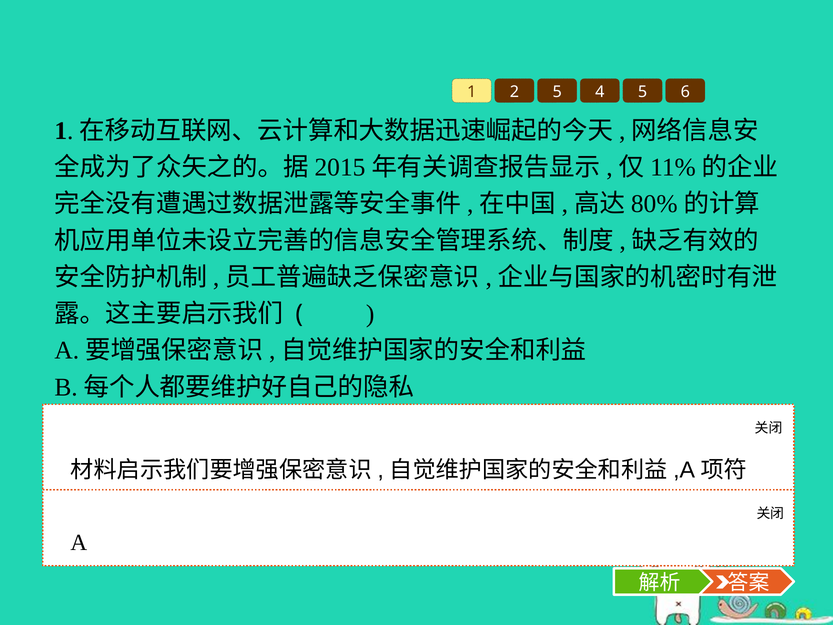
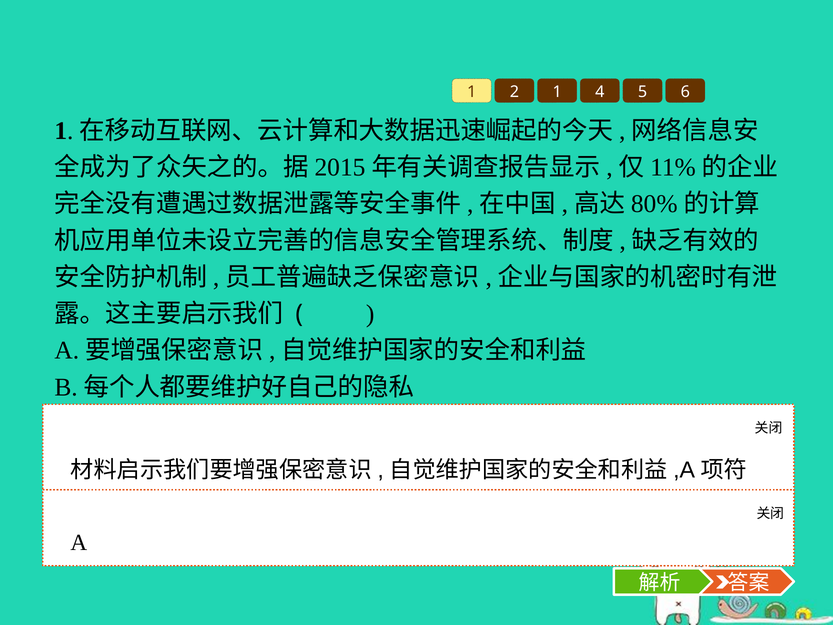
2 5: 5 -> 1
